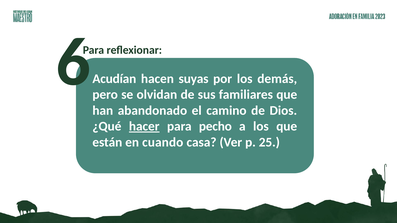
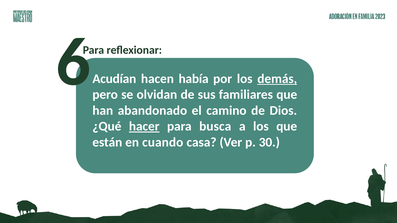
suyas: suyas -> había
demás underline: none -> present
pecho: pecho -> busca
25: 25 -> 30
